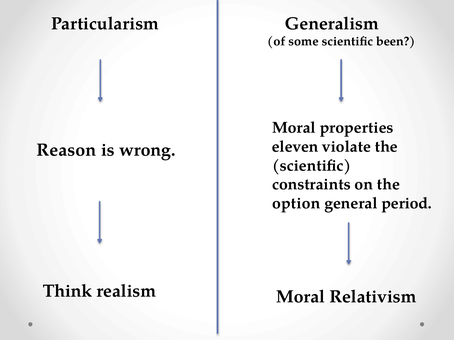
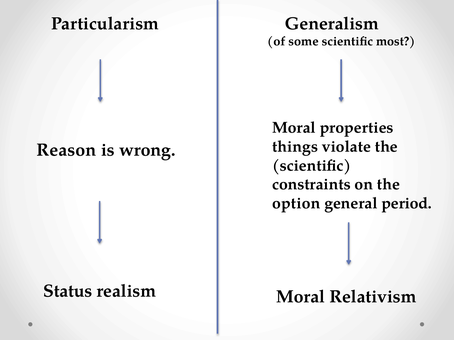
been: been -> most
eleven: eleven -> things
Think: Think -> Status
